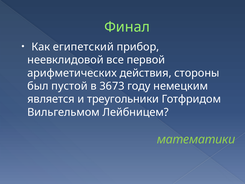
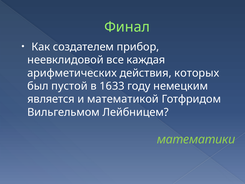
египетский: египетский -> создателем
первой: первой -> каждая
стороны: стороны -> которых
3673: 3673 -> 1633
треугольники: треугольники -> математикой
